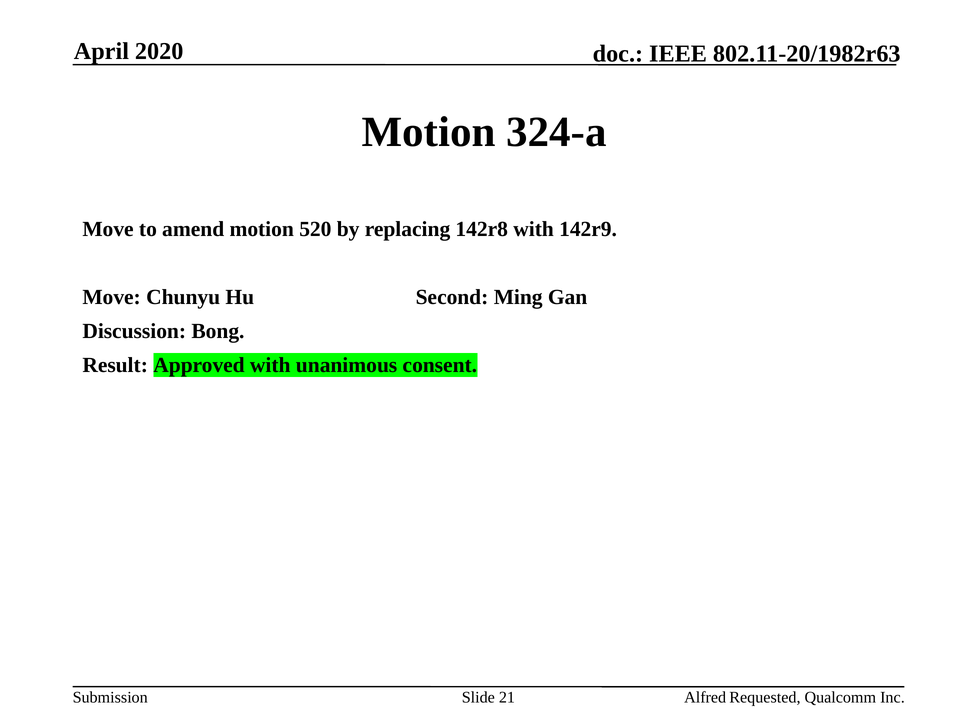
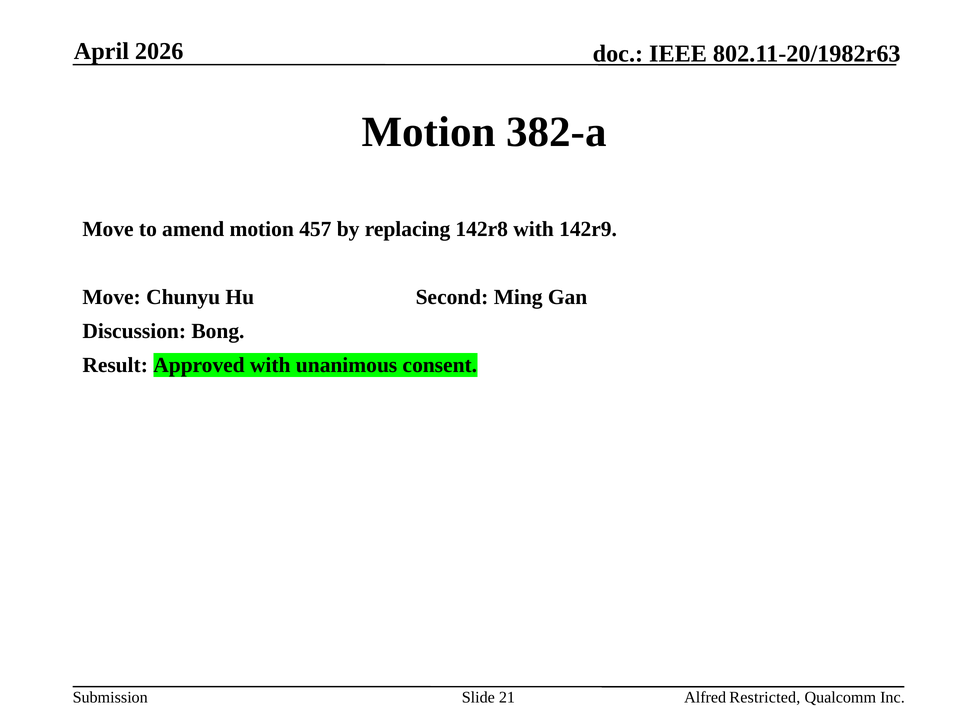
2020: 2020 -> 2026
324-a: 324-a -> 382-a
520: 520 -> 457
Requested: Requested -> Restricted
